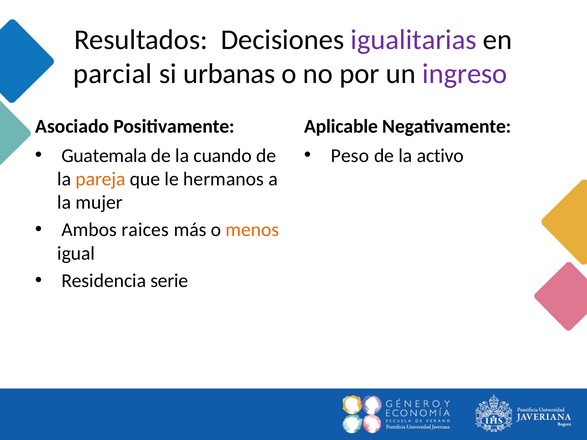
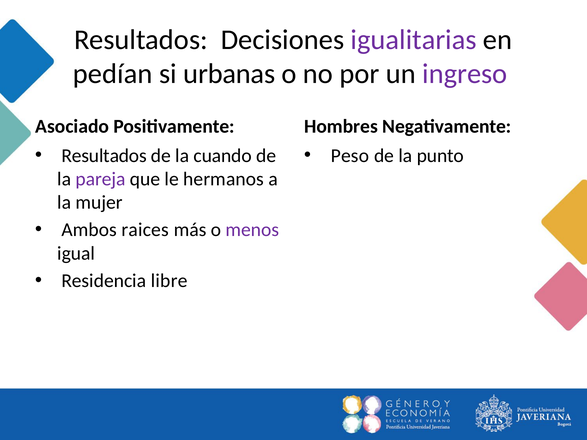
parcial: parcial -> pedían
Aplicable: Aplicable -> Hombres
Guatemala at (104, 156): Guatemala -> Resultados
activo: activo -> punto
pareja colour: orange -> purple
menos colour: orange -> purple
serie: serie -> libre
